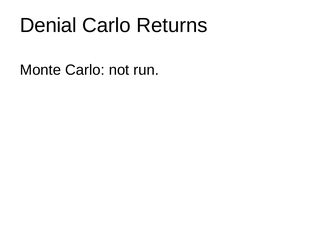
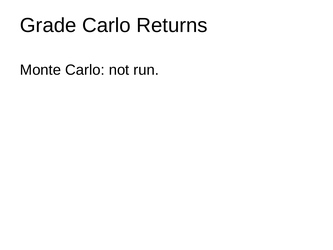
Denial: Denial -> Grade
